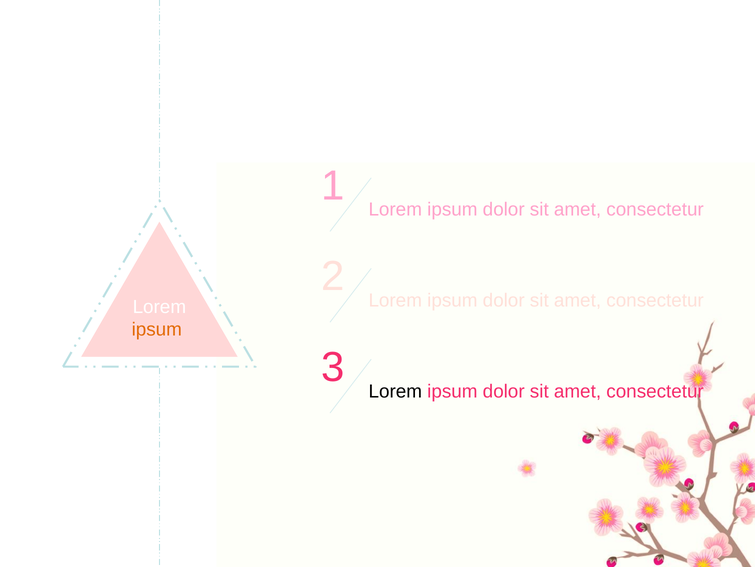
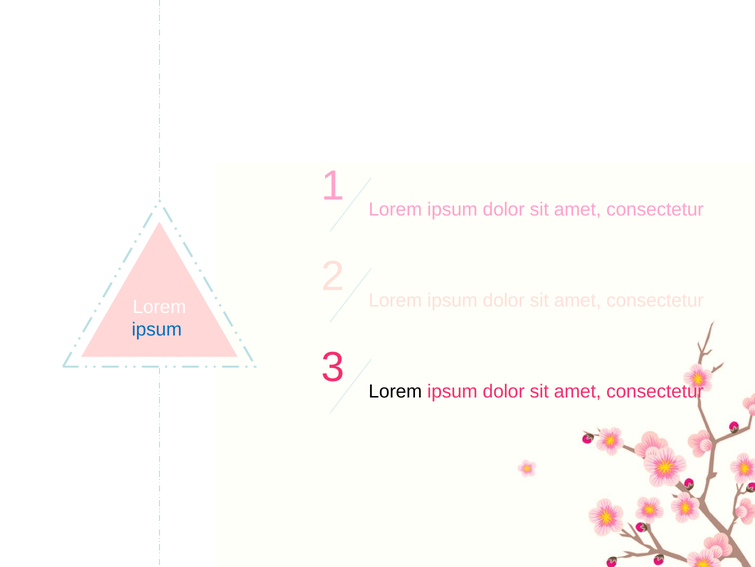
ipsum at (157, 329) colour: orange -> blue
